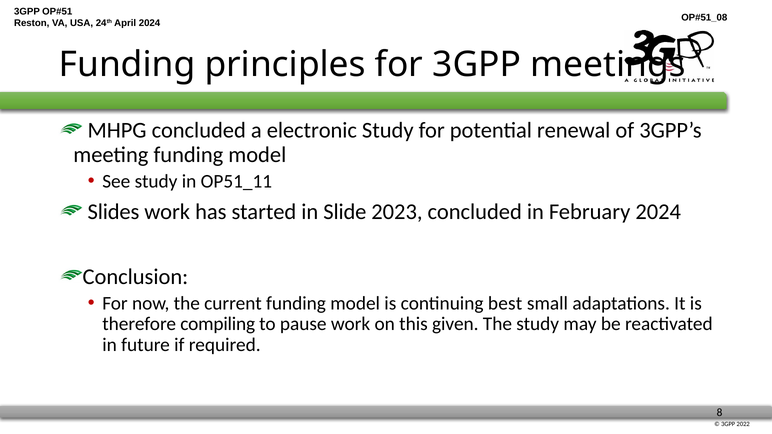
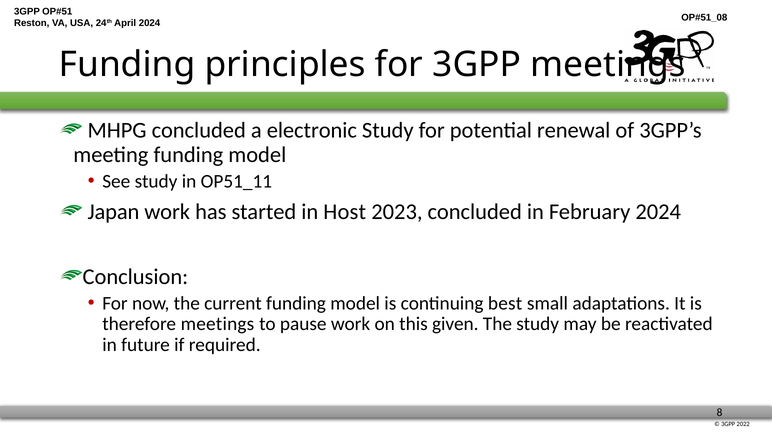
Slides: Slides -> Japan
Slide: Slide -> Host
therefore compiling: compiling -> meetings
